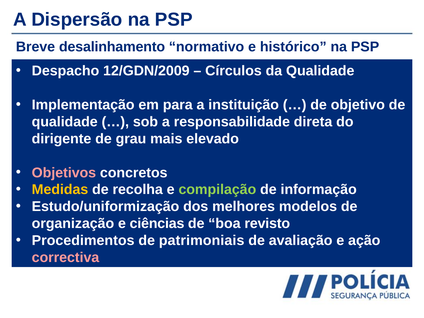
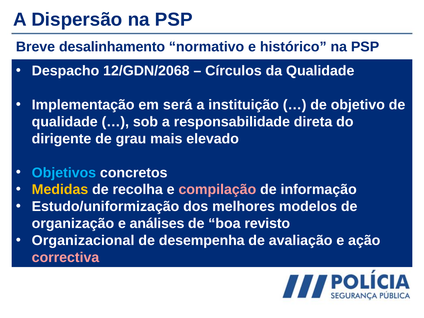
12/GDN/2009: 12/GDN/2009 -> 12/GDN/2068
para: para -> será
Objetivos colour: pink -> light blue
compilação colour: light green -> pink
ciências: ciências -> análises
Procedimentos: Procedimentos -> Organizacional
patrimoniais: patrimoniais -> desempenha
